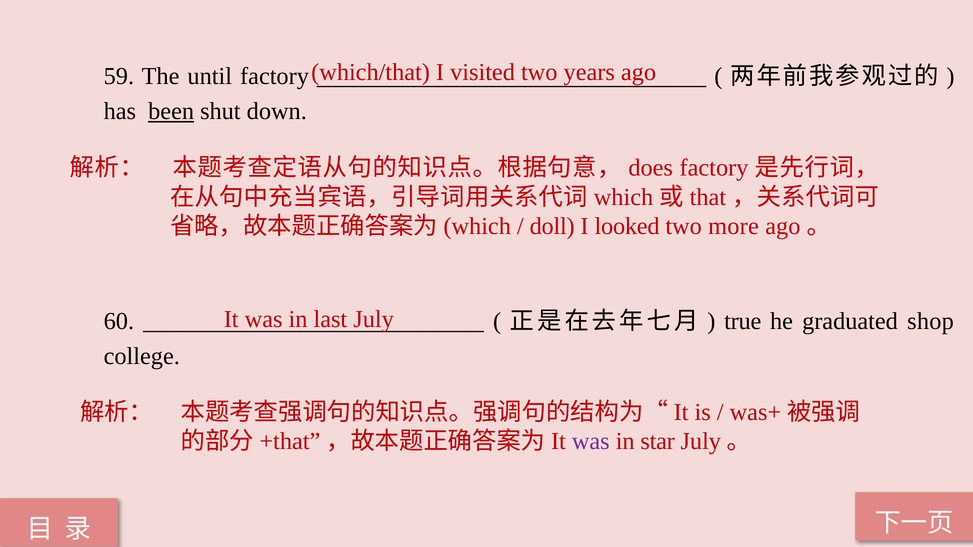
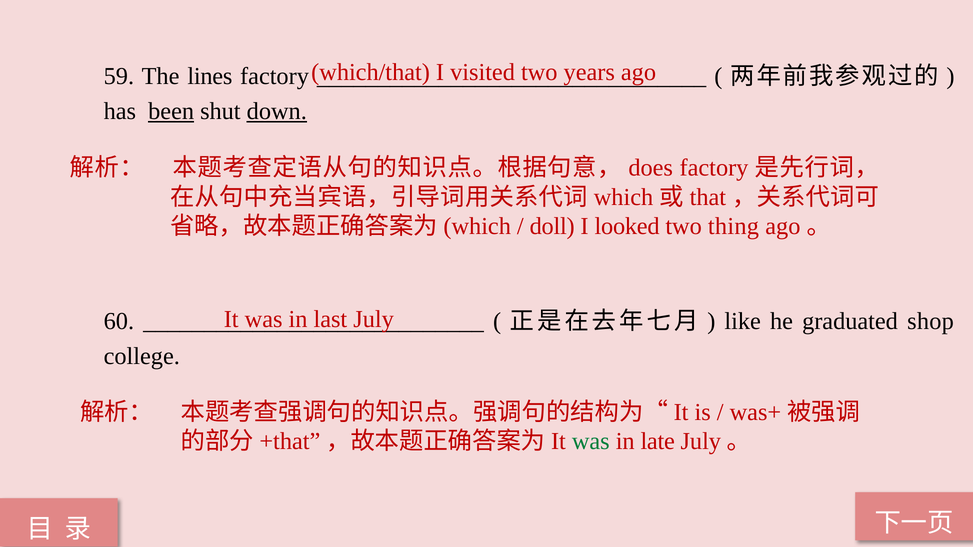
until: until -> lines
down underline: none -> present
more: more -> thing
true: true -> like
was at (591, 442) colour: purple -> green
star: star -> late
